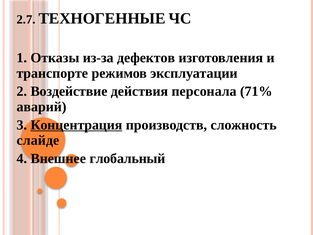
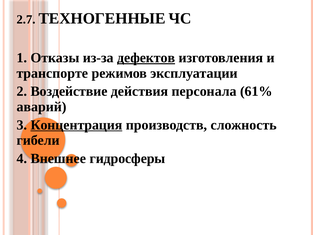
дефектов underline: none -> present
71%: 71% -> 61%
слайде: слайде -> гибели
глобальный: глобальный -> гидросферы
